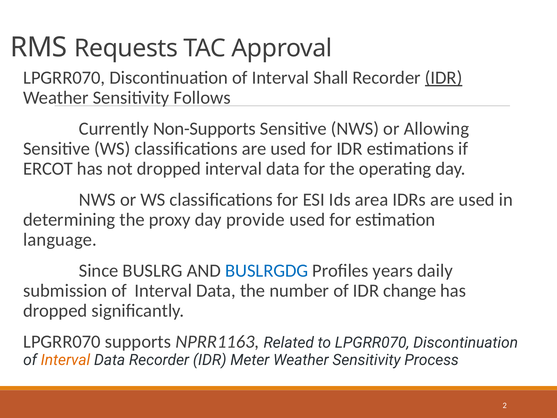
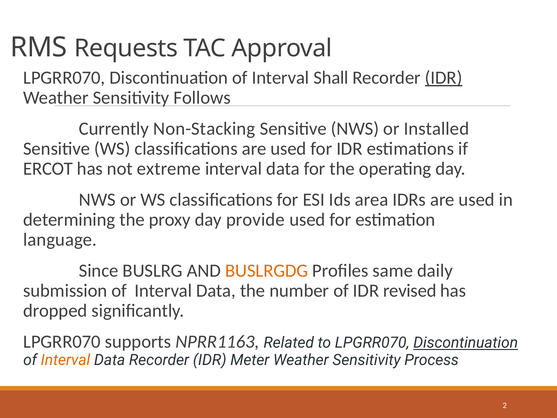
Non-Supports: Non-Supports -> Non-Stacking
Allowing: Allowing -> Installed
not dropped: dropped -> extreme
BUSLRGDG colour: blue -> orange
years: years -> same
change: change -> revised
Discontinuation at (466, 343) underline: none -> present
